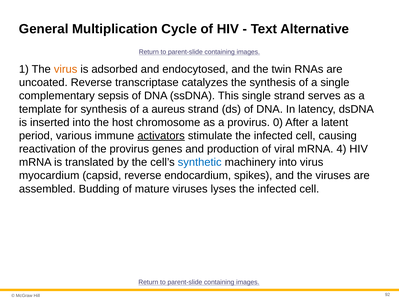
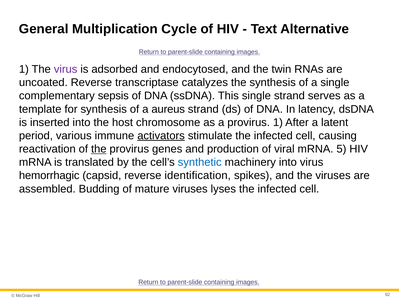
virus at (66, 69) colour: orange -> purple
provirus 0: 0 -> 1
the at (99, 149) underline: none -> present
4: 4 -> 5
myocardium: myocardium -> hemorrhagic
endocardium: endocardium -> identification
